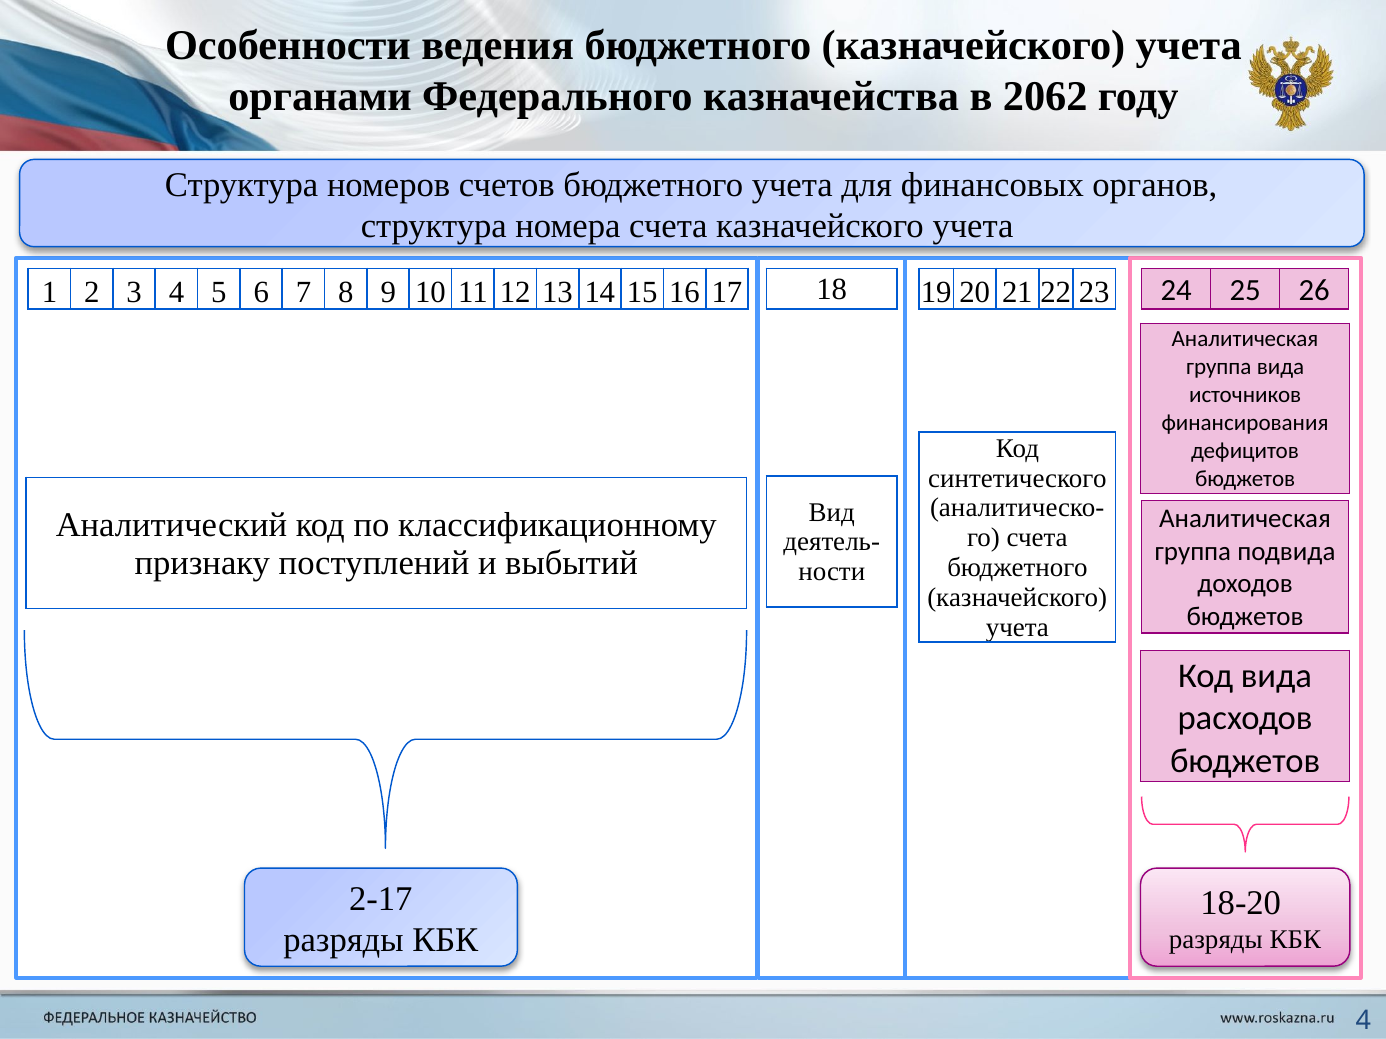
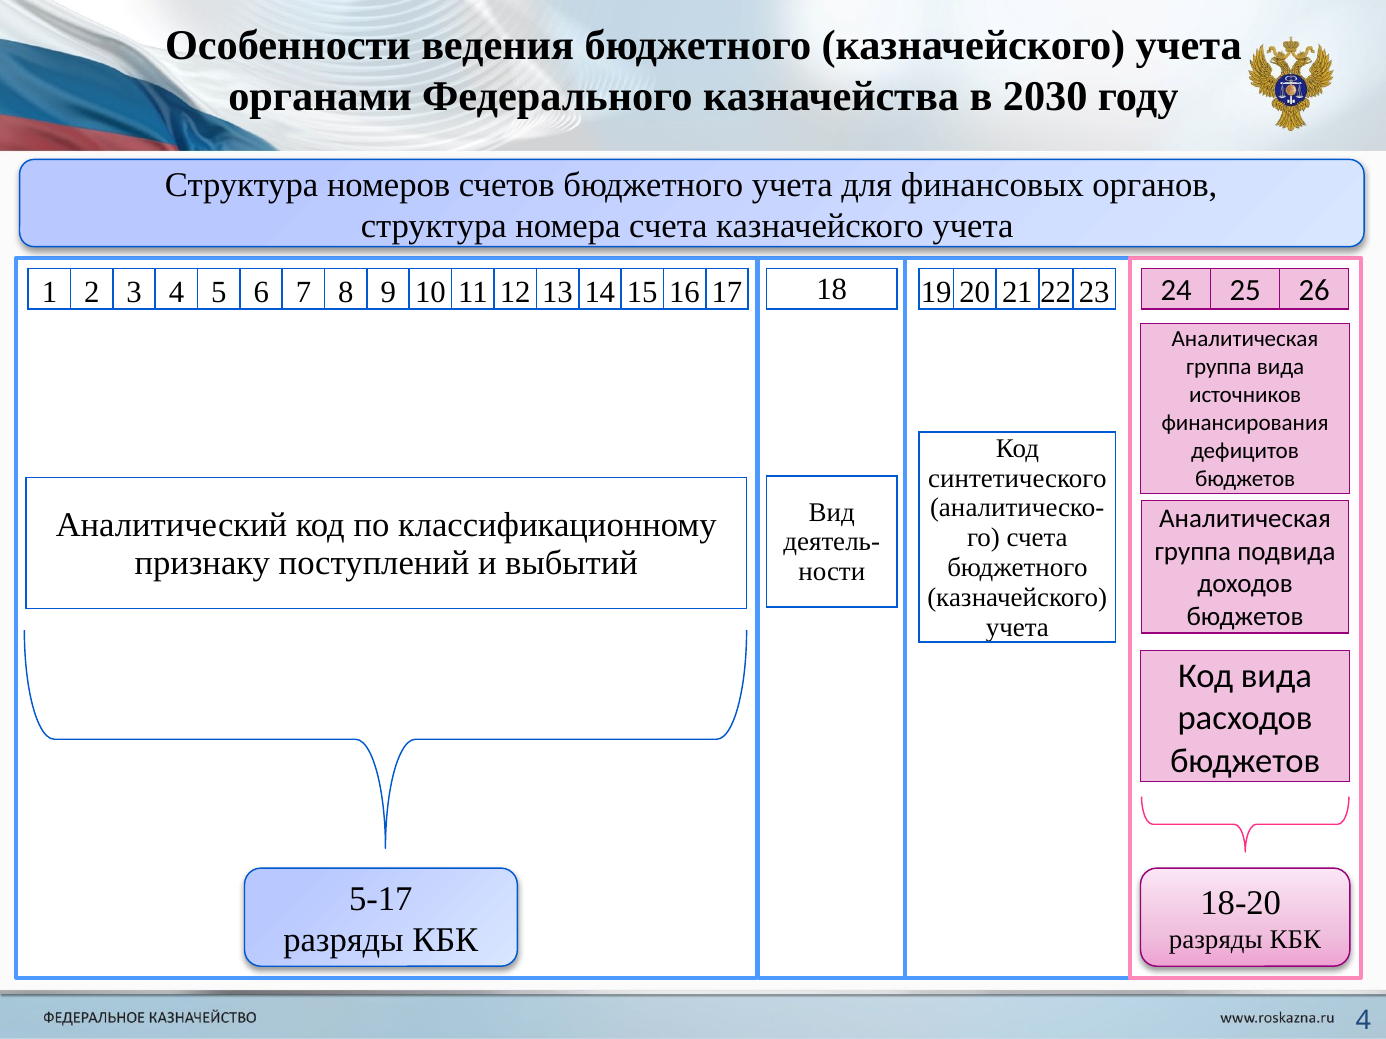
2062: 2062 -> 2030
2-17: 2-17 -> 5-17
